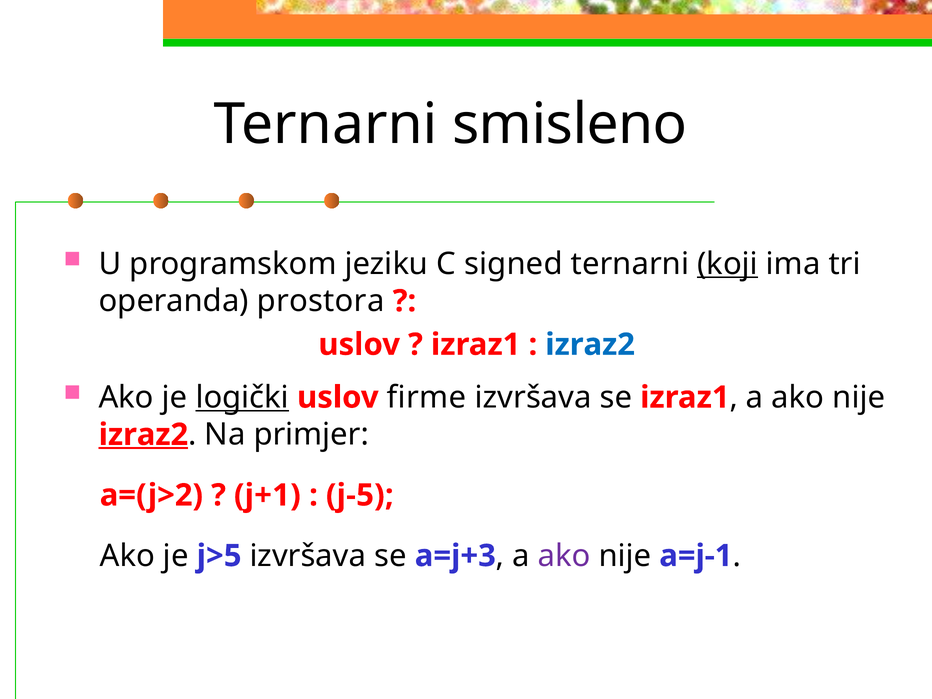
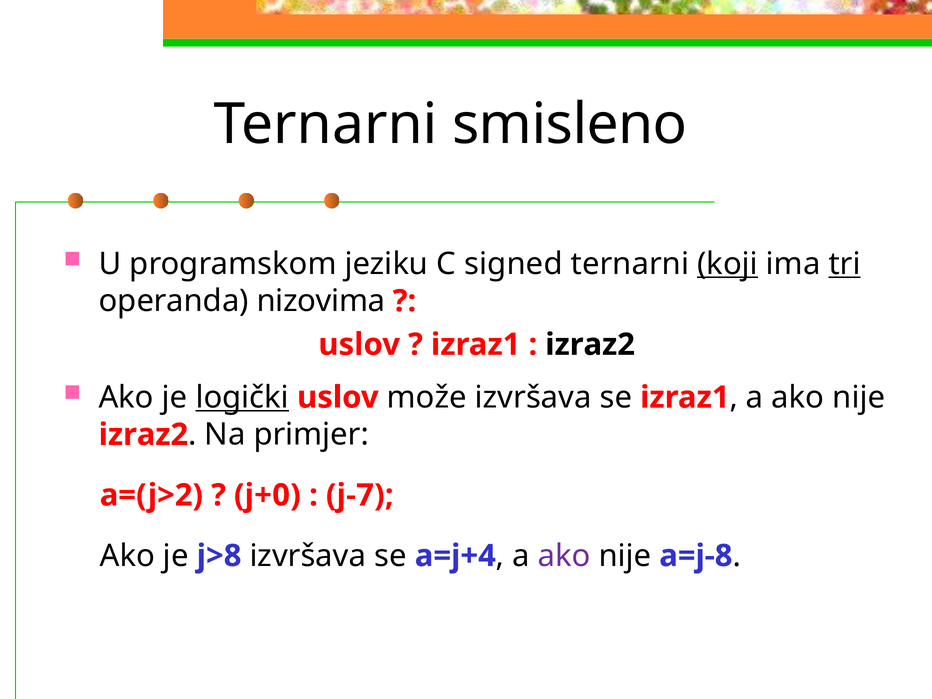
tri underline: none -> present
prostora: prostora -> nizovima
izraz2 at (590, 345) colour: blue -> black
firme: firme -> može
izraz2 at (143, 435) underline: present -> none
j+1: j+1 -> j+0
j-5: j-5 -> j-7
j>5: j>5 -> j>8
a=j+3: a=j+3 -> a=j+4
a=j-1: a=j-1 -> a=j-8
